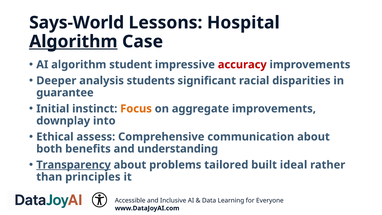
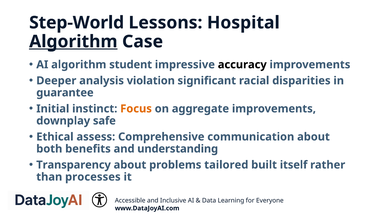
Says-World: Says-World -> Step-World
accuracy colour: red -> black
students: students -> violation
into: into -> safe
Transparency underline: present -> none
ideal: ideal -> itself
principles: principles -> processes
